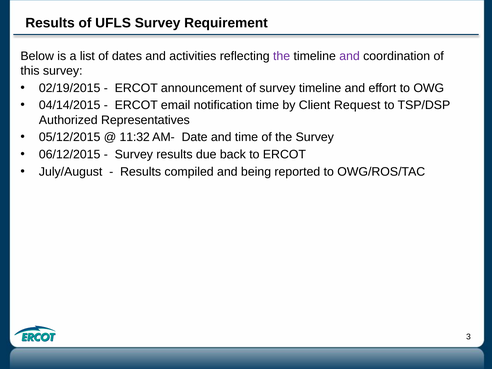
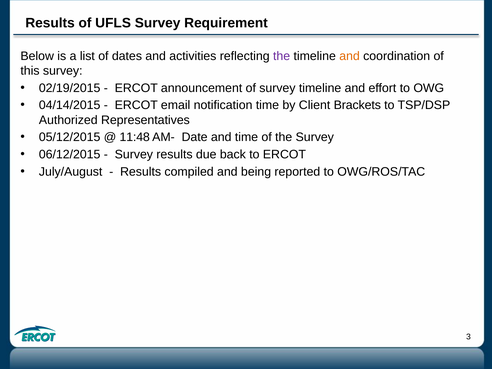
and at (350, 56) colour: purple -> orange
Request: Request -> Brackets
11:32: 11:32 -> 11:48
